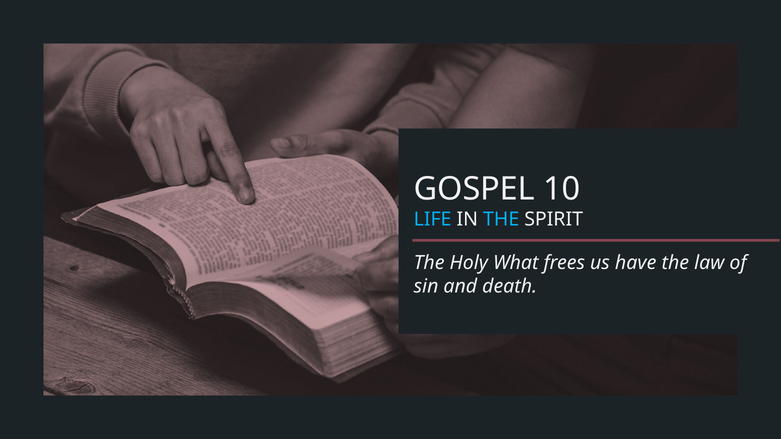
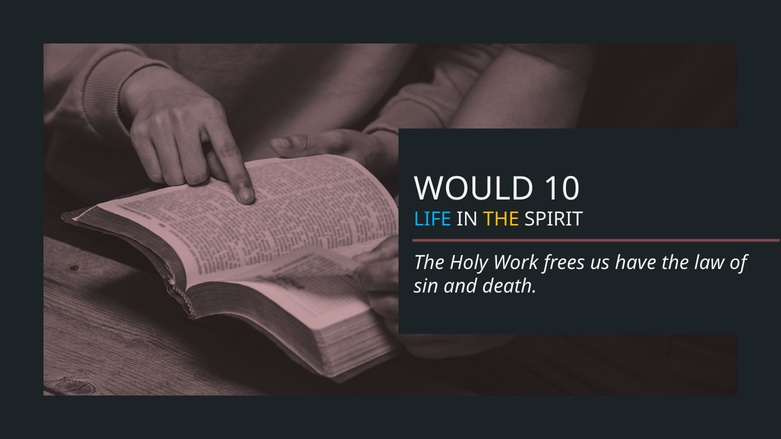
GOSPEL: GOSPEL -> WOULD
THE at (501, 220) colour: light blue -> yellow
What: What -> Work
